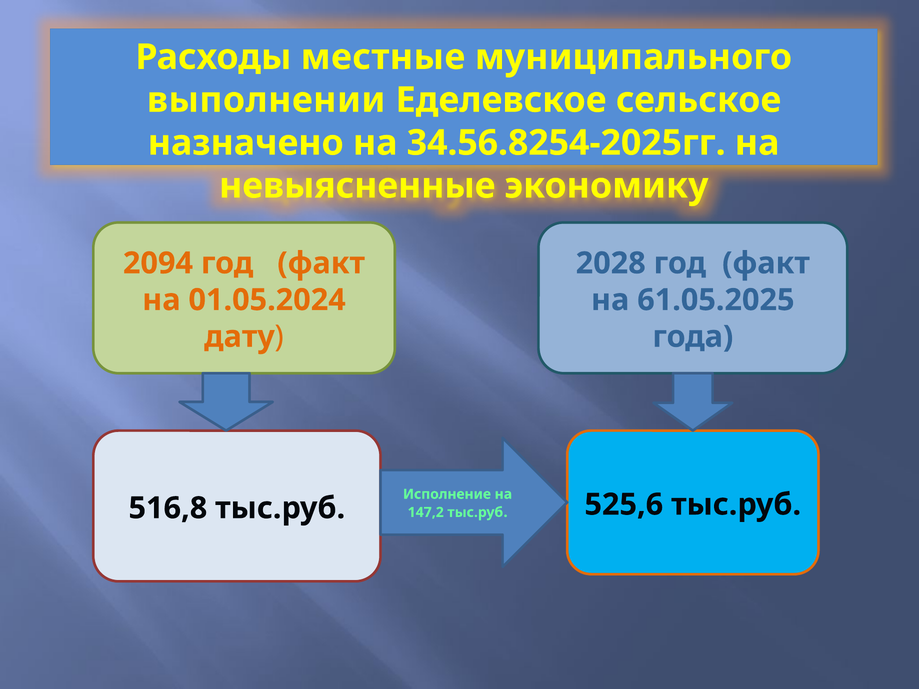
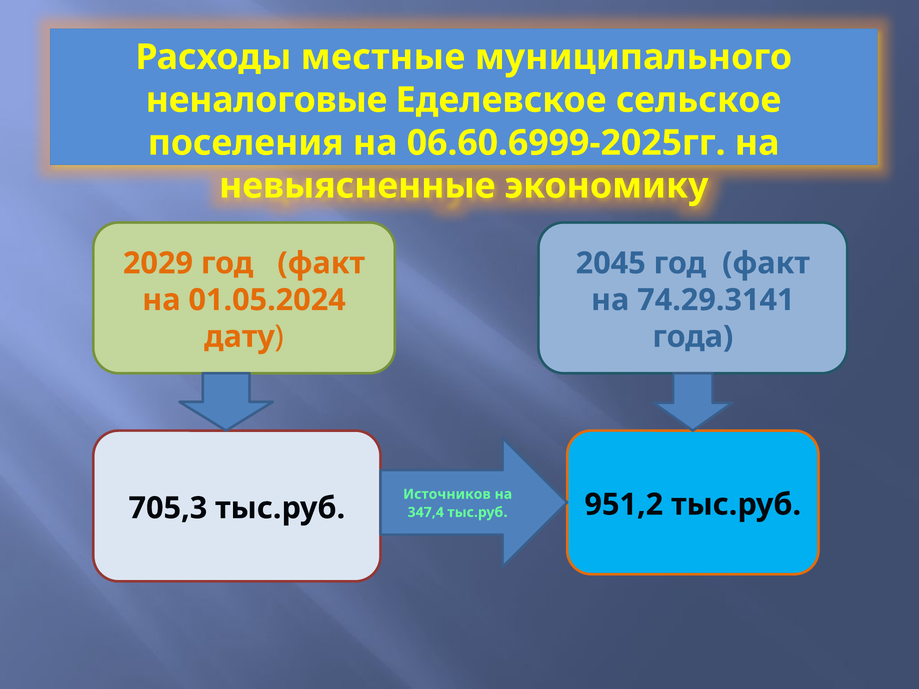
выполнении: выполнении -> неналоговые
назначено: назначено -> поселения
34.56.8254-2025гг: 34.56.8254-2025гг -> 06.60.6999-2025гг
2094: 2094 -> 2029
2028: 2028 -> 2045
61.05.2025: 61.05.2025 -> 74.29.3141
Исполнение: Исполнение -> Источников
516,8: 516,8 -> 705,3
525,6: 525,6 -> 951,2
147,2: 147,2 -> 347,4
